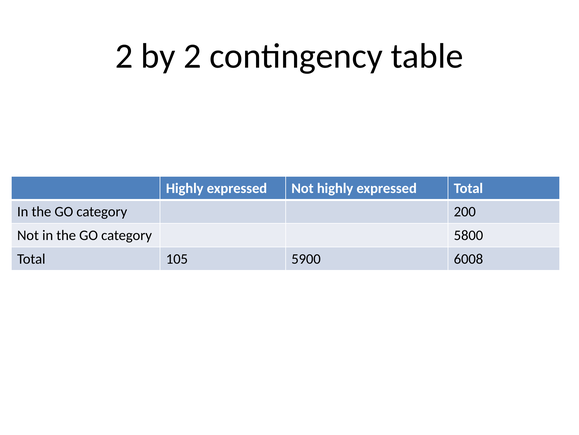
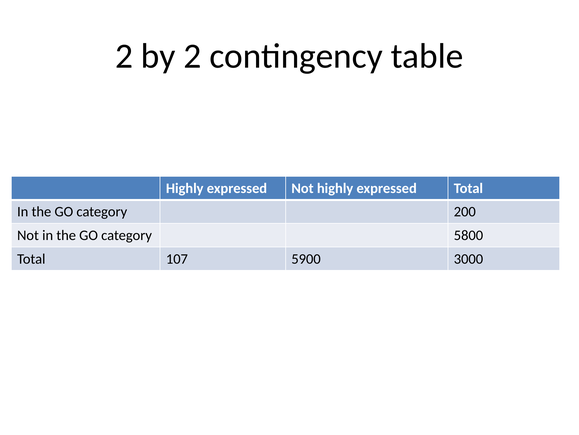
105: 105 -> 107
6008: 6008 -> 3000
